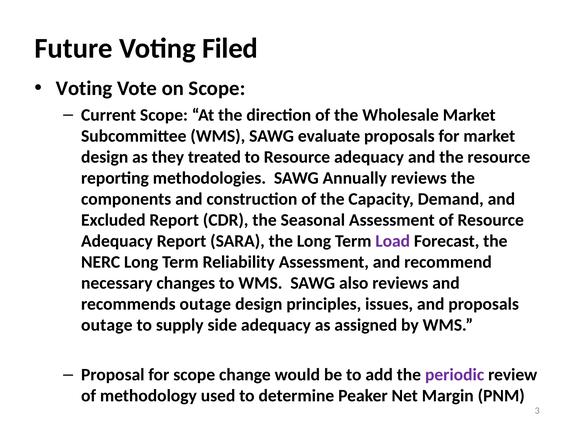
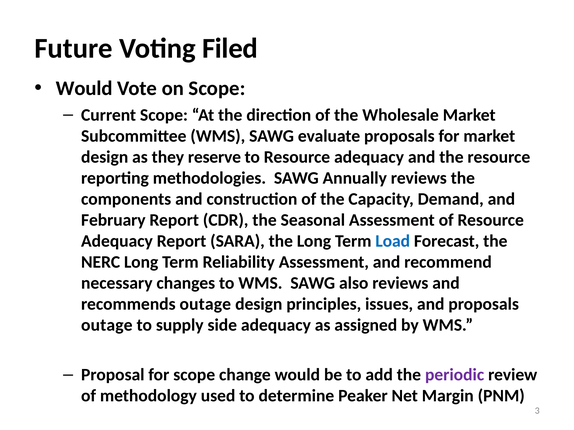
Voting at (84, 89): Voting -> Would
treated: treated -> reserve
Excluded: Excluded -> February
Load colour: purple -> blue
